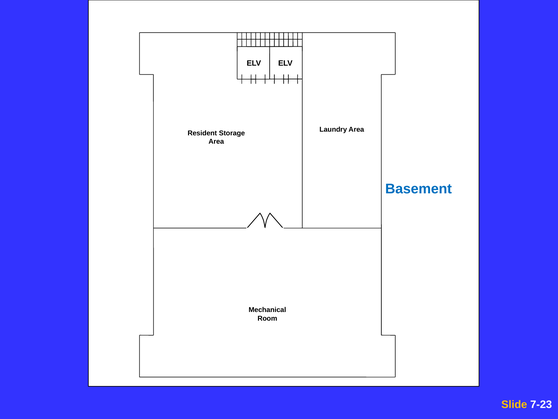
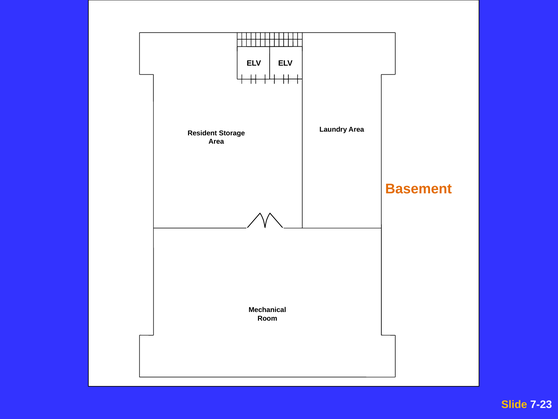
Basement colour: blue -> orange
